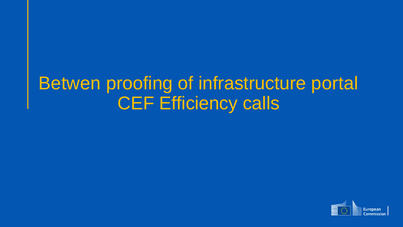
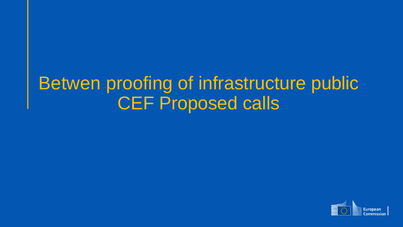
portal: portal -> public
Efficiency: Efficiency -> Proposed
